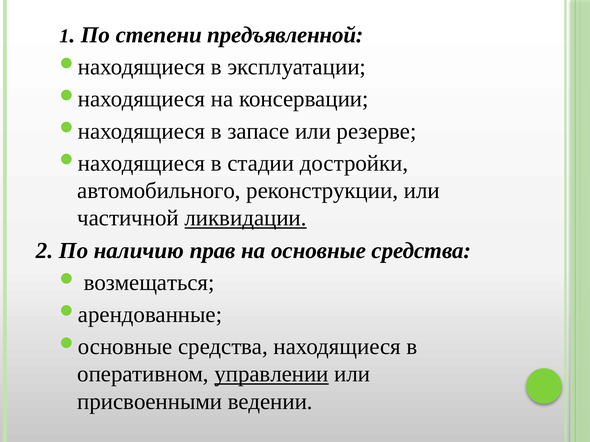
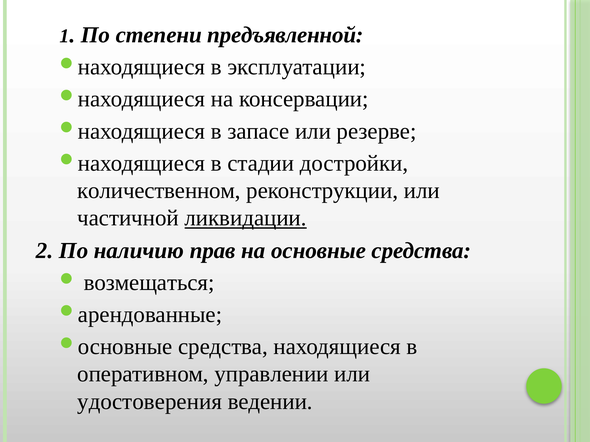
автомобильного: автомобильного -> количественном
управлении underline: present -> none
присвоенными: присвоенными -> удостоверения
